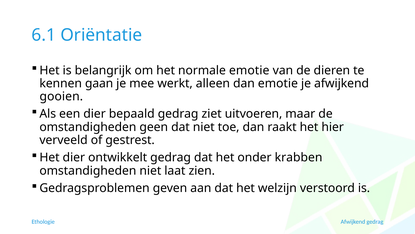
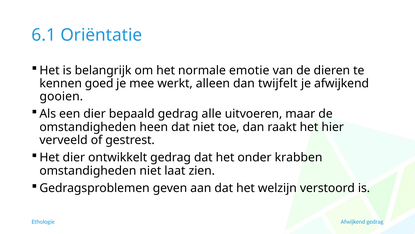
gaan: gaan -> goed
dan emotie: emotie -> twijfelt
ziet: ziet -> alle
geen: geen -> heen
